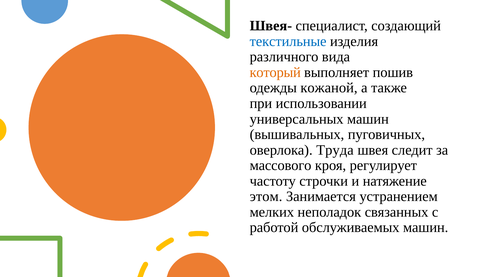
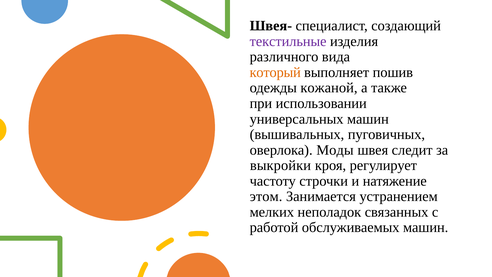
текстильные colour: blue -> purple
Труда: Труда -> Моды
массового: массового -> выкройки
